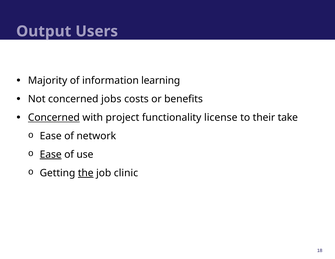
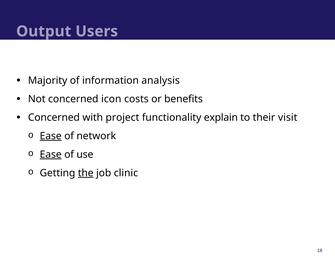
learning: learning -> analysis
jobs: jobs -> icon
Concerned at (54, 118) underline: present -> none
license: license -> explain
take: take -> visit
Ease at (51, 136) underline: none -> present
